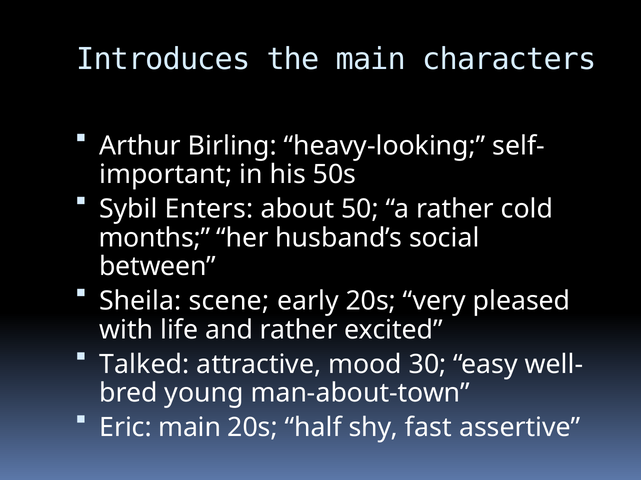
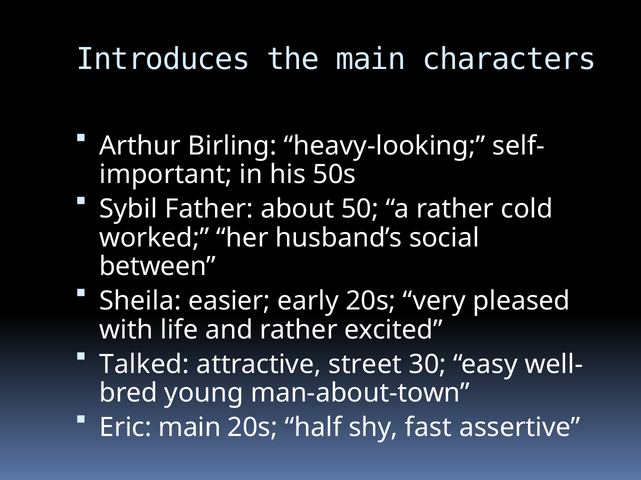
Enters: Enters -> Father
months: months -> worked
scene: scene -> easier
mood: mood -> street
